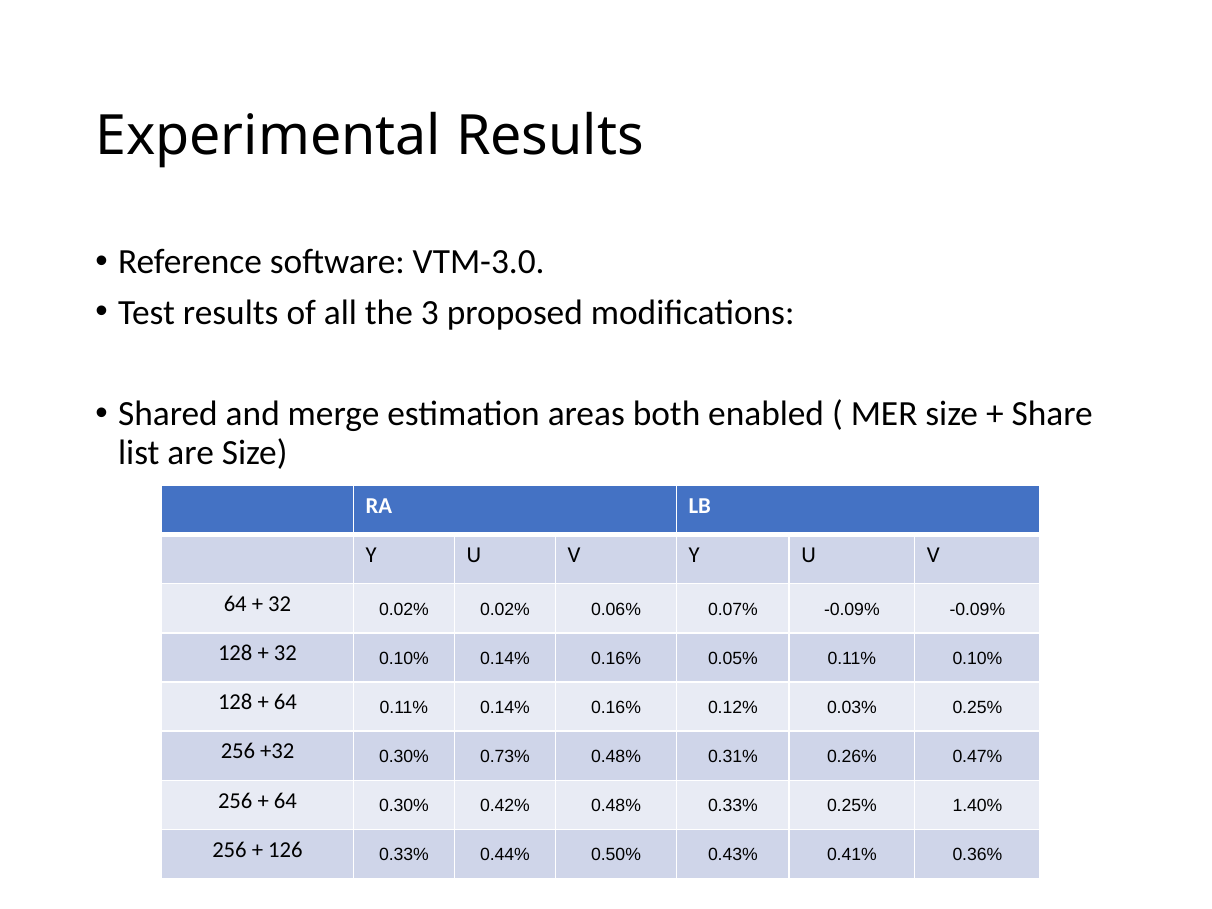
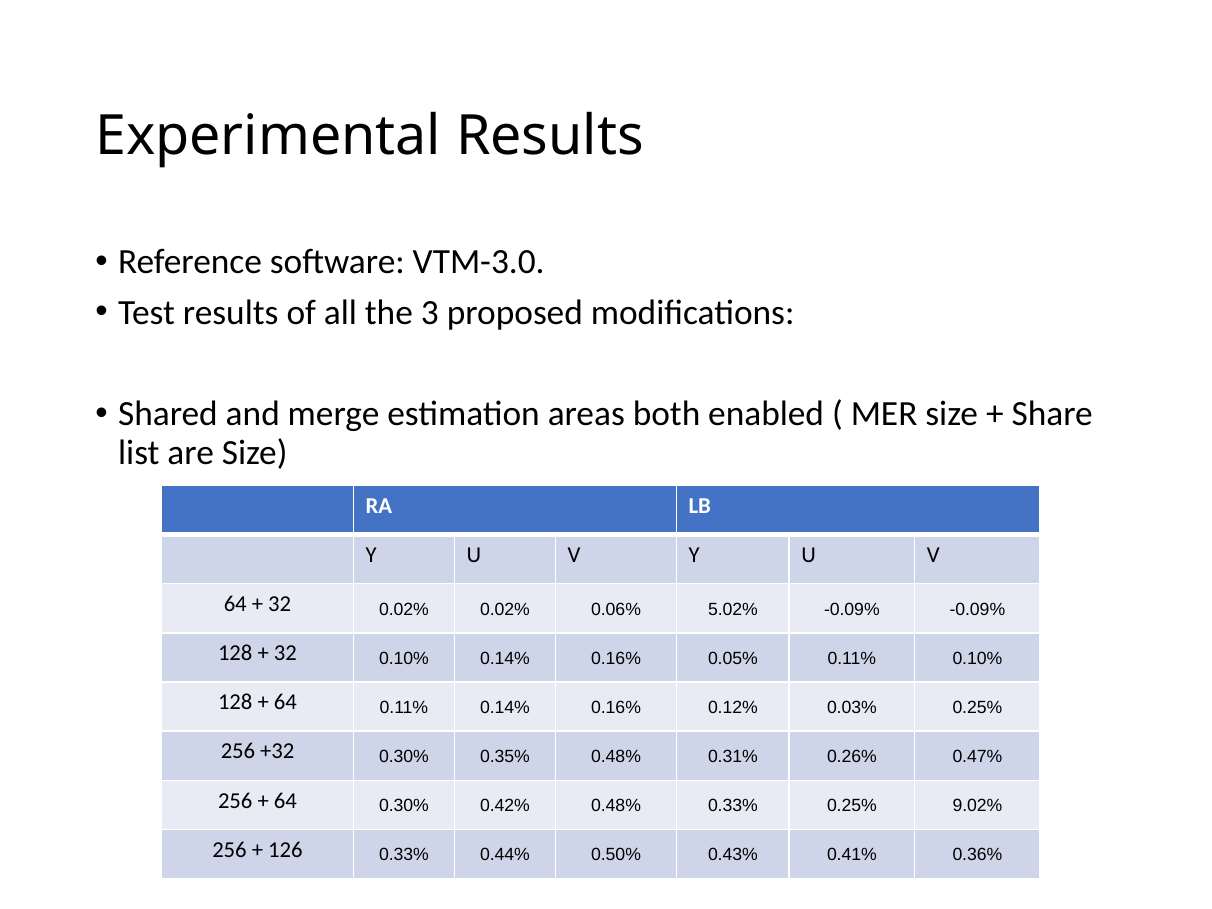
0.07%: 0.07% -> 5.02%
0.73%: 0.73% -> 0.35%
1.40%: 1.40% -> 9.02%
